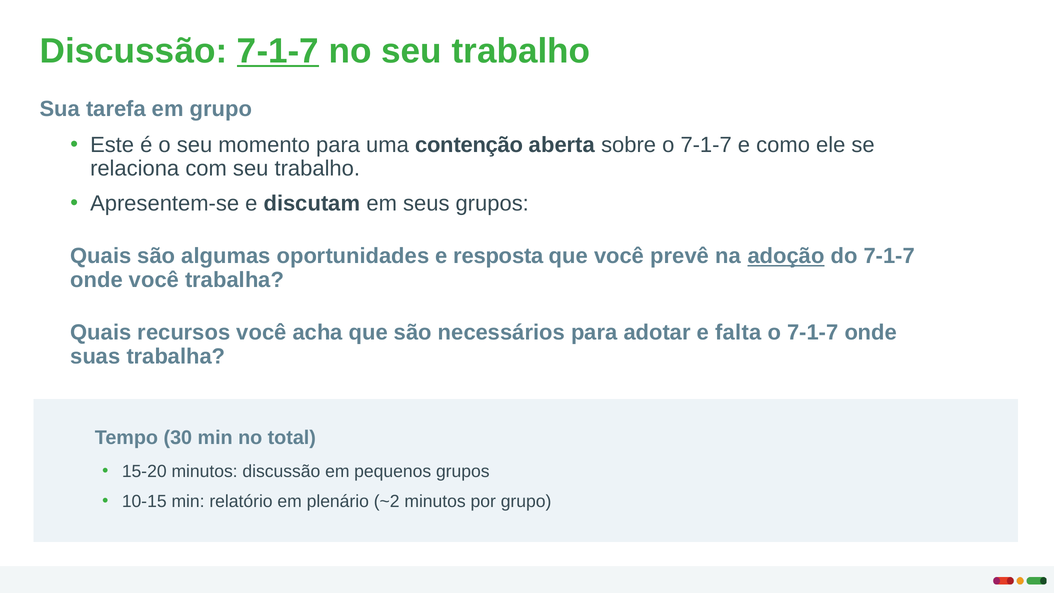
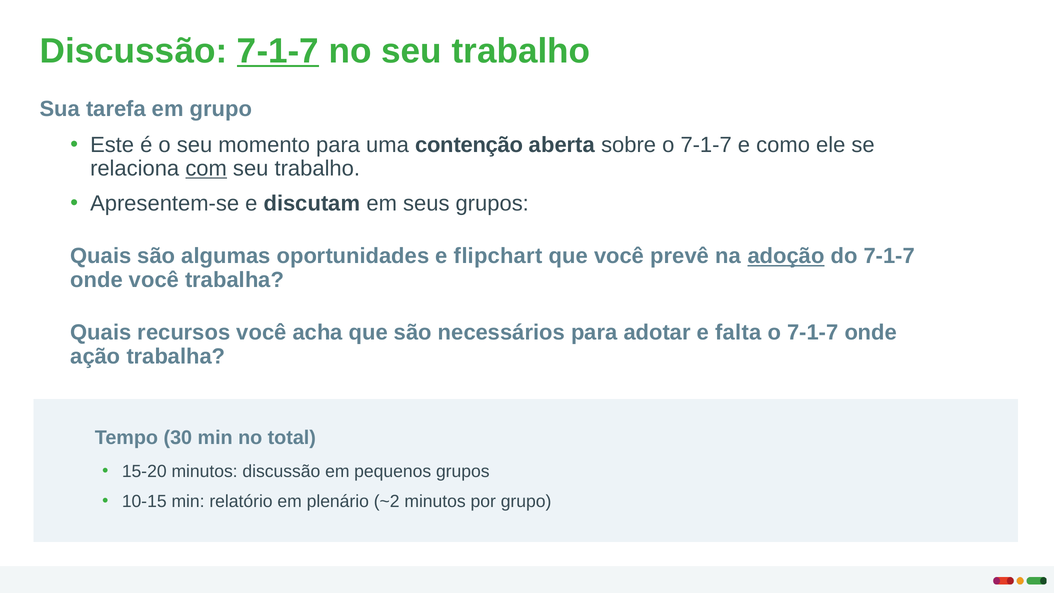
com underline: none -> present
resposta: resposta -> flipchart
suas: suas -> ação
